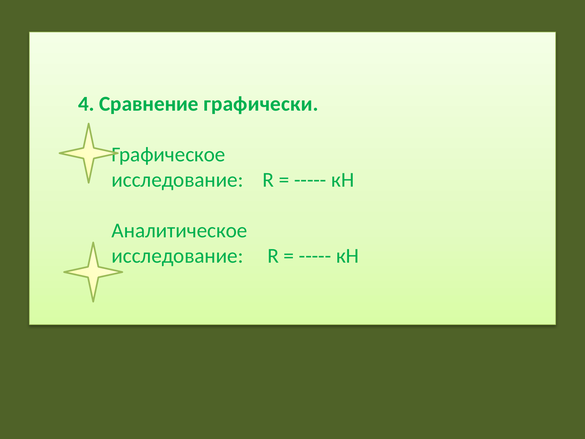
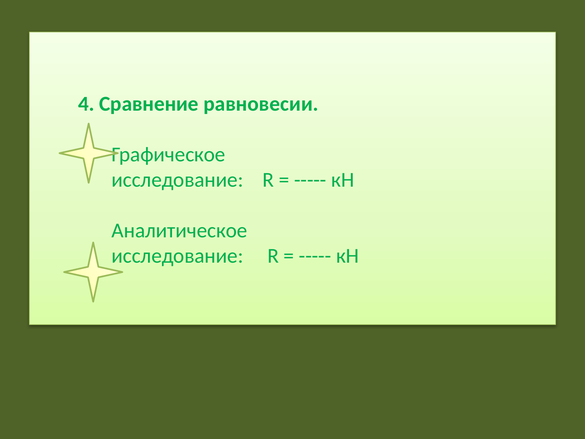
графически: графически -> равновесии
